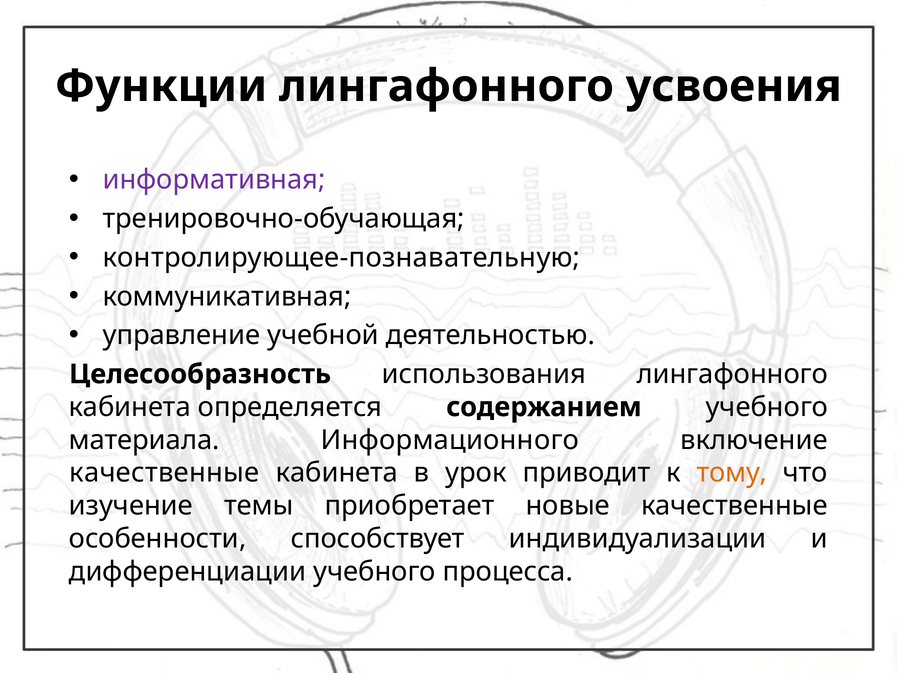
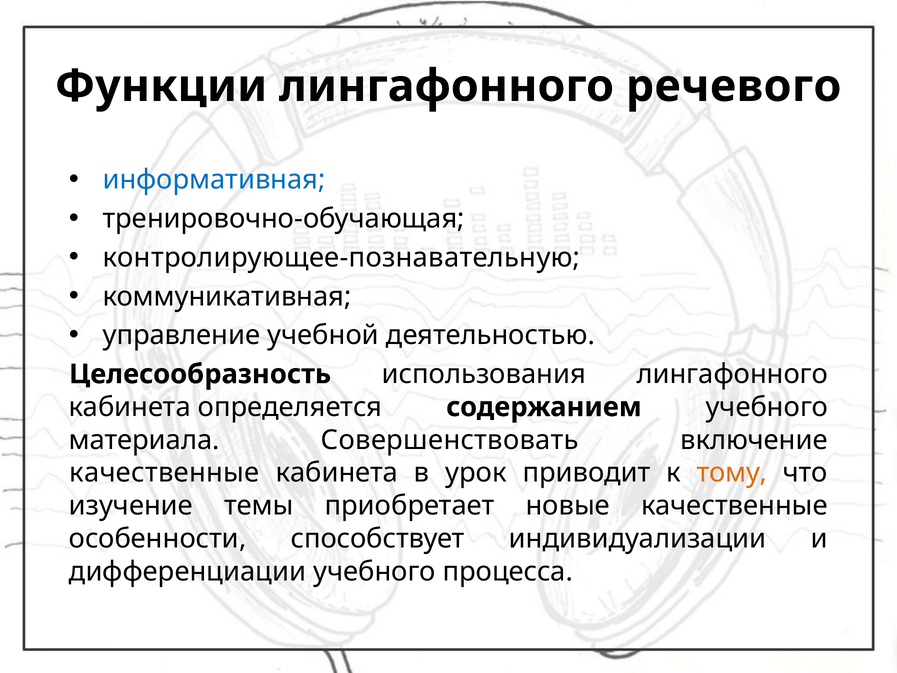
усвоения: усвоения -> речевого
информативная colour: purple -> blue
Информационного: Информационного -> Совершенствовать
